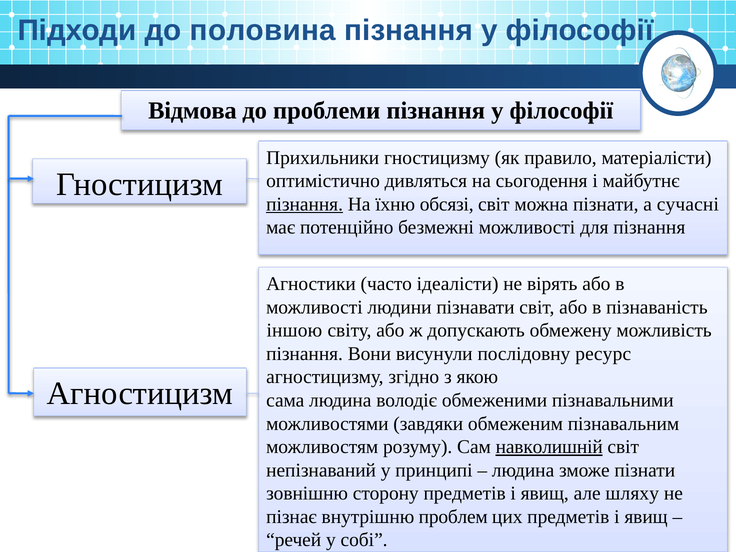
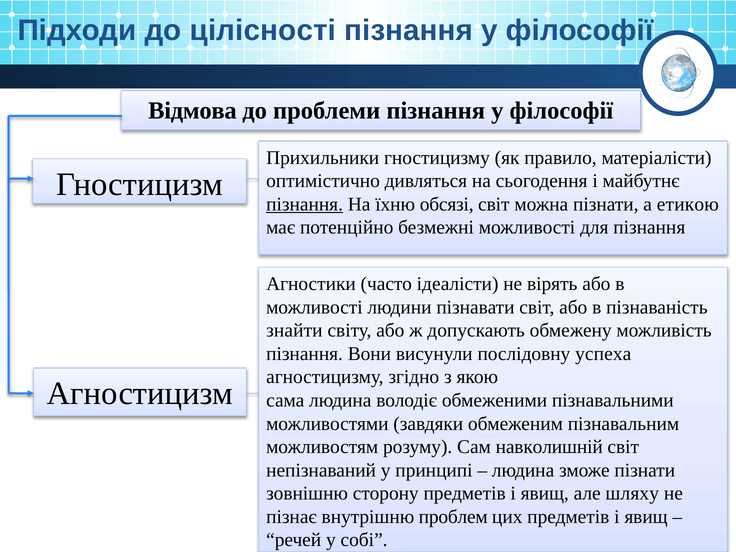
половина: половина -> цілісності
сучасні: сучасні -> етикою
іншою: іншою -> знайти
ресурс: ресурс -> успеха
навколишній underline: present -> none
